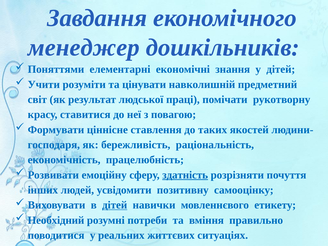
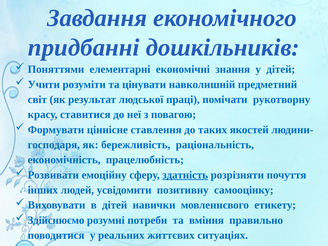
менеджер: менеджер -> придбанні
дітей at (115, 205) underline: present -> none
Необхідний: Необхідний -> Здійснюємо
